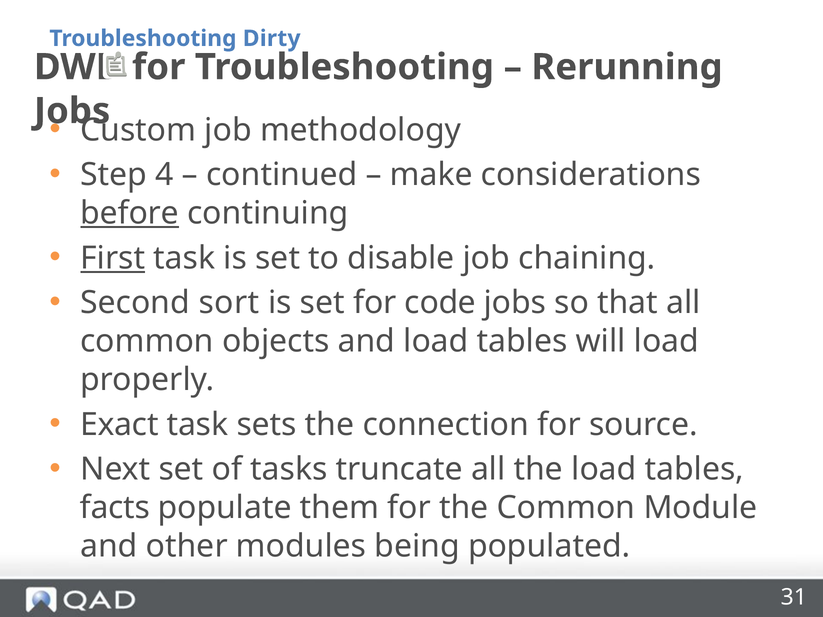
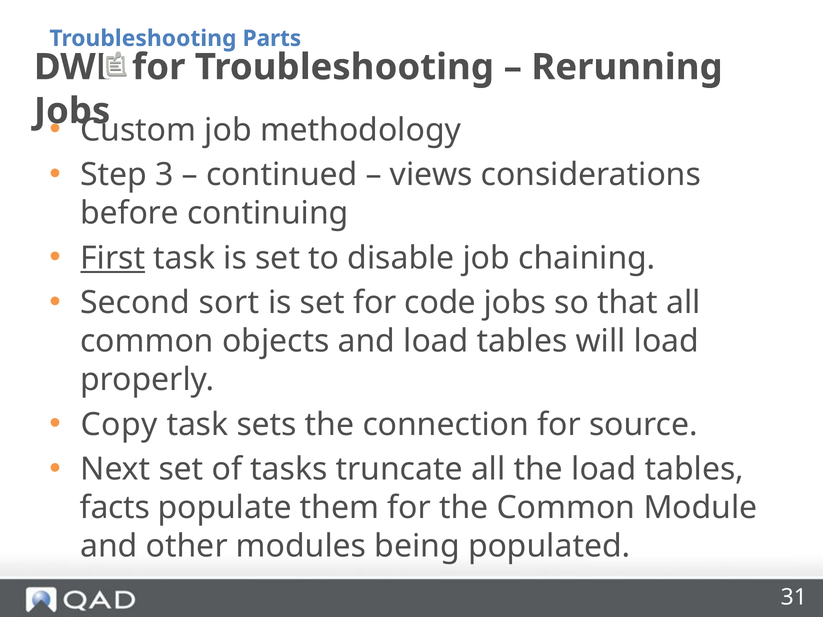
Dirty: Dirty -> Parts
4: 4 -> 3
make: make -> views
before underline: present -> none
Exact: Exact -> Copy
